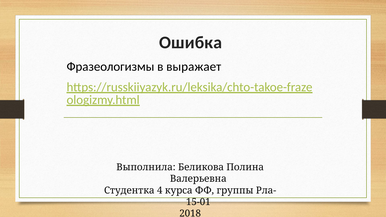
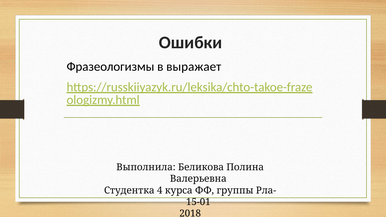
Ошибка: Ошибка -> Ошибки
